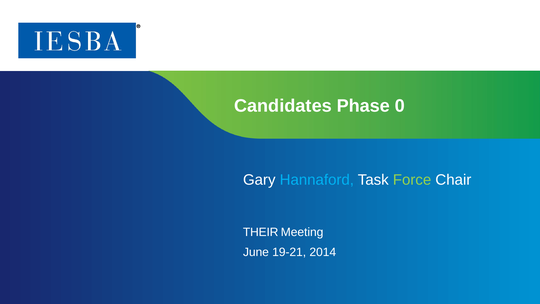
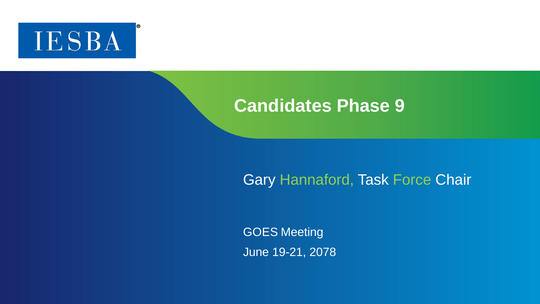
0: 0 -> 9
Hannaford colour: light blue -> light green
THEIR: THEIR -> GOES
2014: 2014 -> 2078
